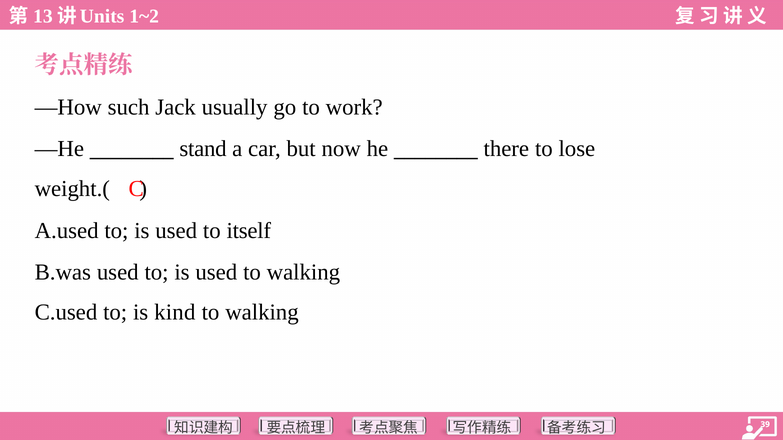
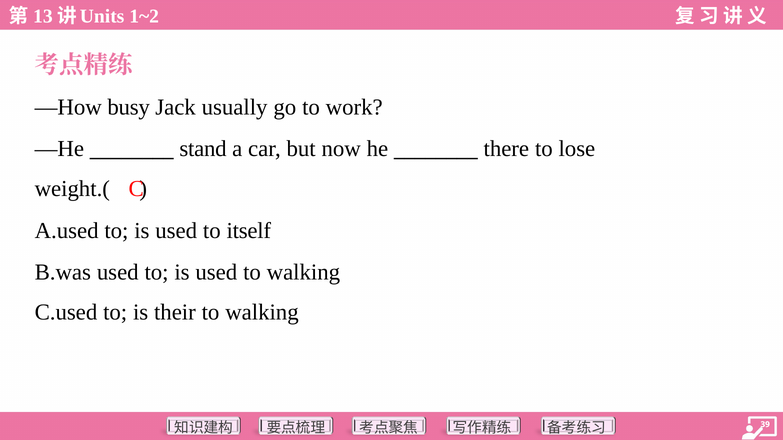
such: such -> busy
kind: kind -> their
